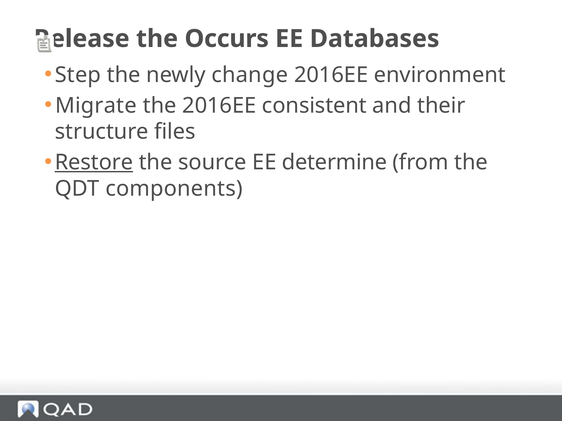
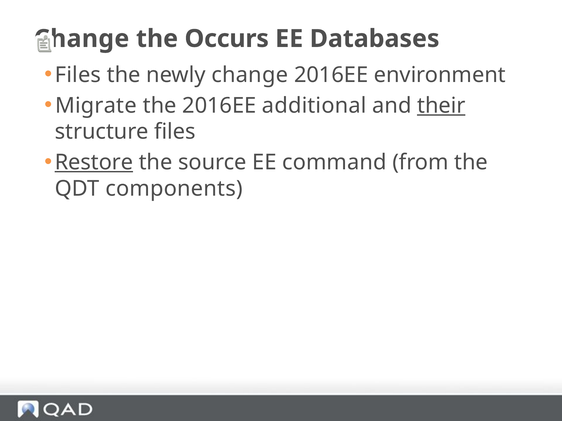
Release at (82, 39): Release -> Change
Step at (78, 75): Step -> Files
consistent: consistent -> additional
their underline: none -> present
determine: determine -> command
